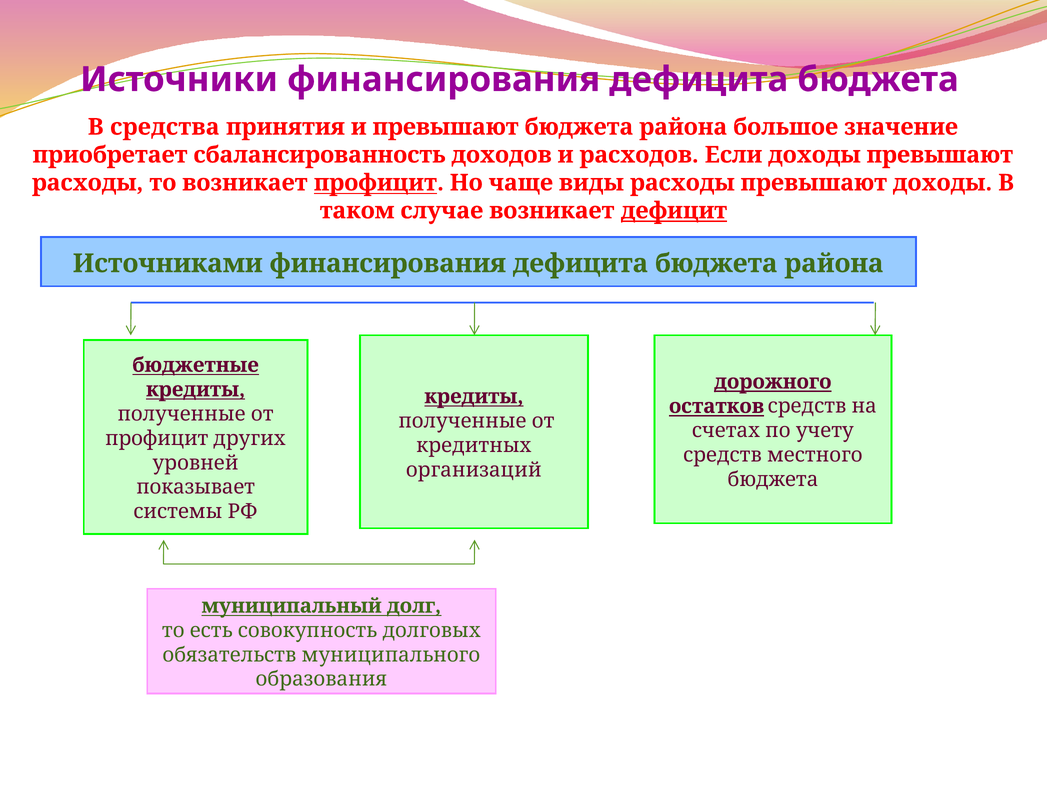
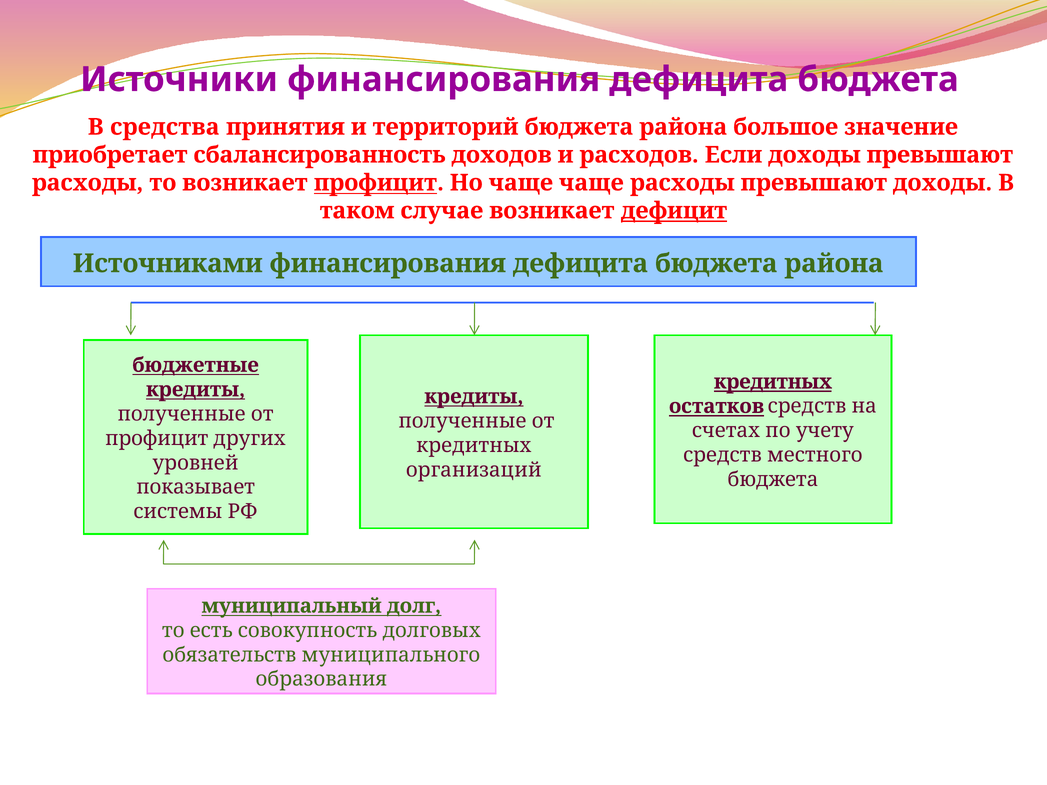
и превышают: превышают -> территорий
чаще виды: виды -> чаще
дорожного at (773, 382): дорожного -> кредитных
